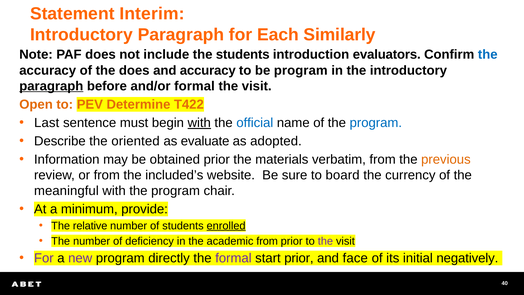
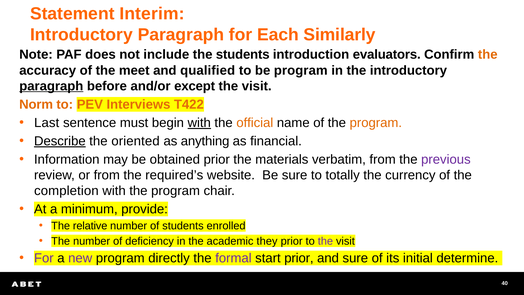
the at (488, 55) colour: blue -> orange
the does: does -> meet
and accuracy: accuracy -> qualified
and/or formal: formal -> except
Open: Open -> Norm
Determine: Determine -> Interviews
official colour: blue -> orange
program at (376, 123) colour: blue -> orange
Describe underline: none -> present
evaluate: evaluate -> anything
adopted: adopted -> financial
previous colour: orange -> purple
included’s: included’s -> required’s
board: board -> totally
meaningful: meaningful -> completion
enrolled underline: present -> none
academic from: from -> they
and face: face -> sure
negatively: negatively -> determine
